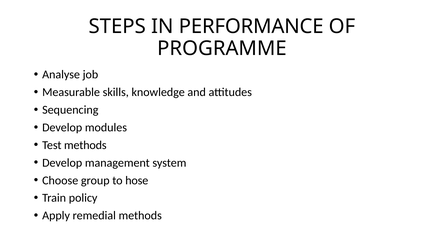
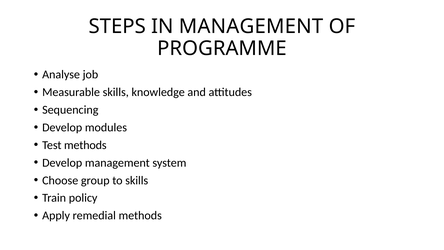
IN PERFORMANCE: PERFORMANCE -> MANAGEMENT
to hose: hose -> skills
